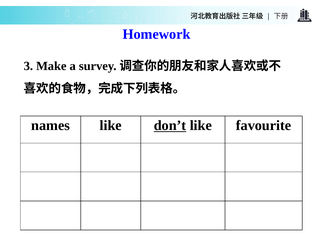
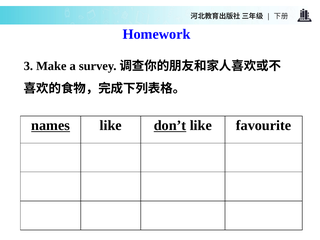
names underline: none -> present
